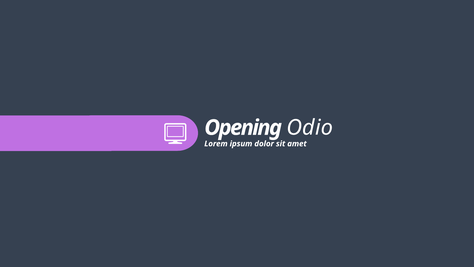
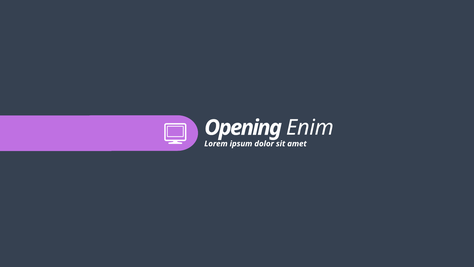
Odio: Odio -> Enim
